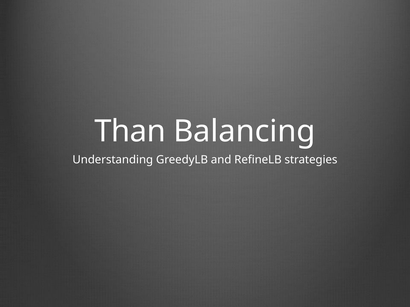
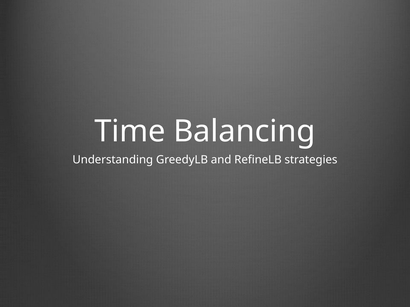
Than: Than -> Time
